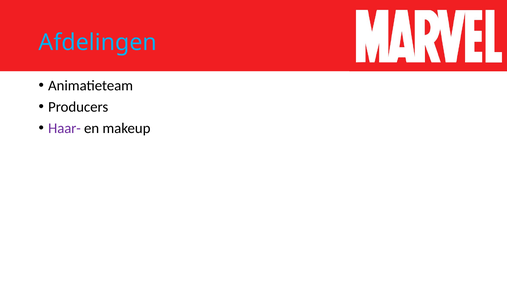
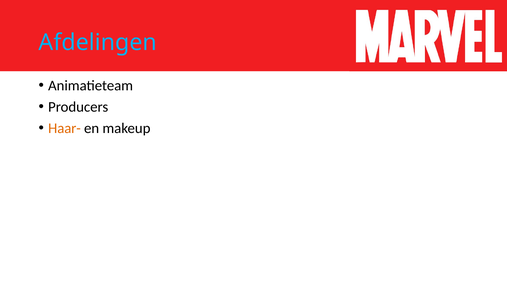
Haar- colour: purple -> orange
